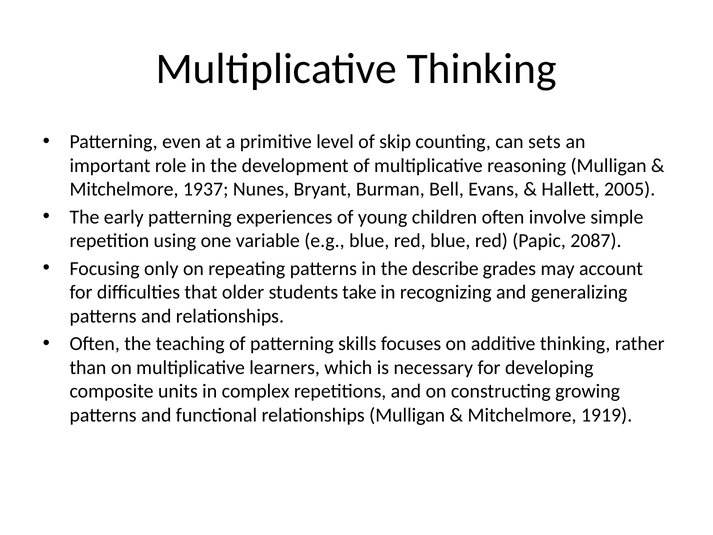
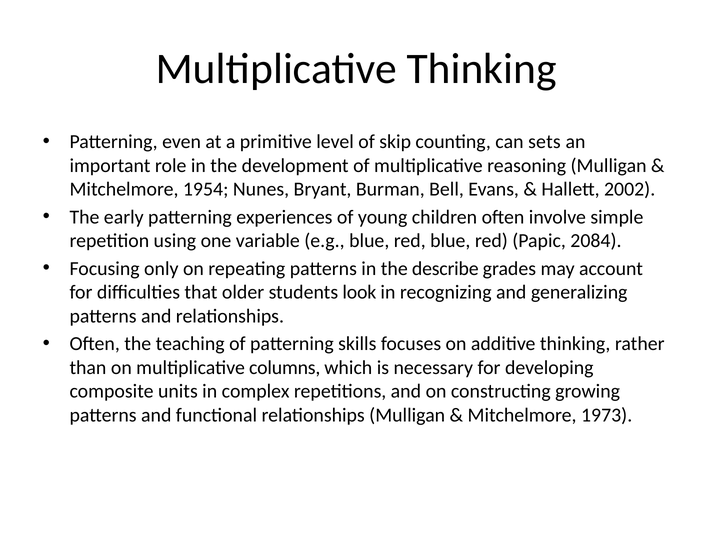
1937: 1937 -> 1954
2005: 2005 -> 2002
2087: 2087 -> 2084
take: take -> look
learners: learners -> columns
1919: 1919 -> 1973
